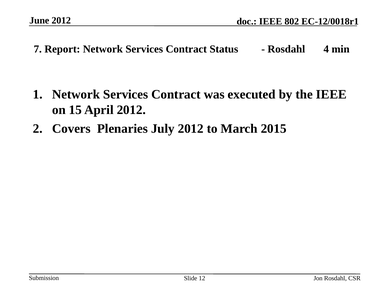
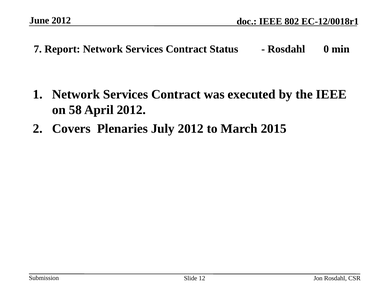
4: 4 -> 0
15: 15 -> 58
